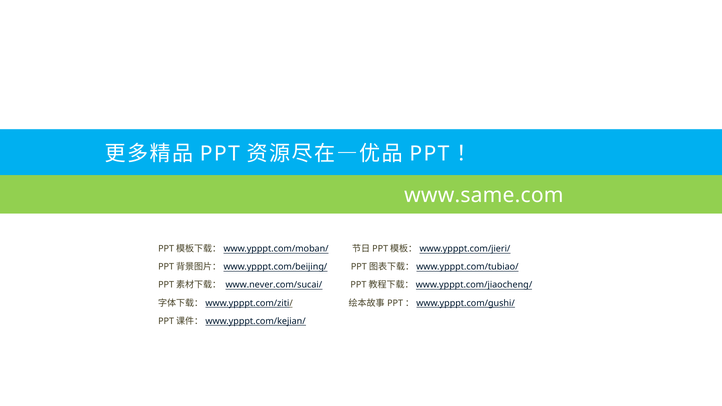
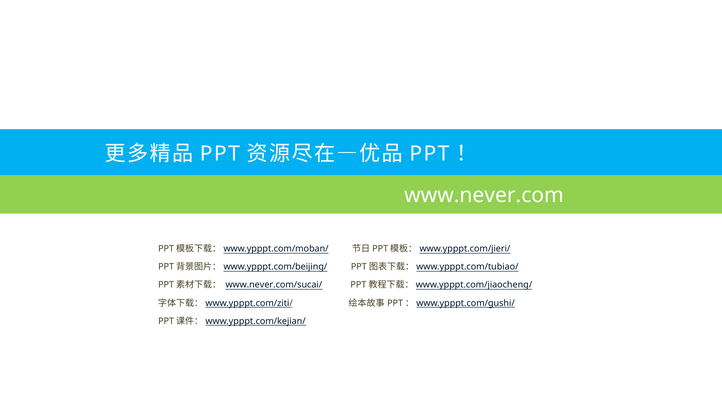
www.same.com: www.same.com -> www.never.com
